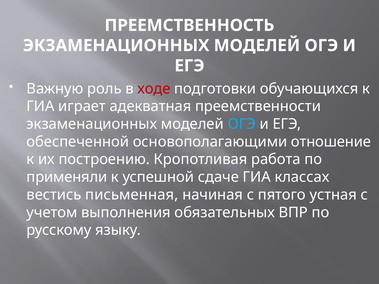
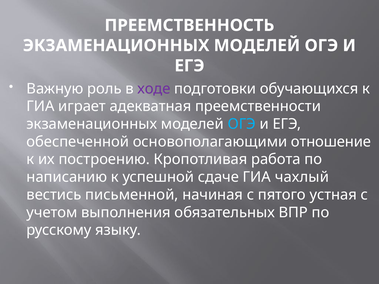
ходе colour: red -> purple
применяли: применяли -> написанию
классах: классах -> чахлый
письменная: письменная -> письменной
